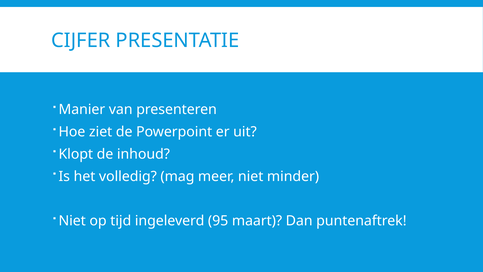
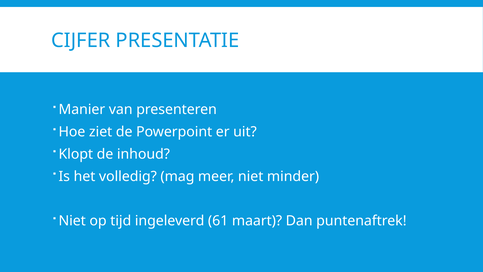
95: 95 -> 61
